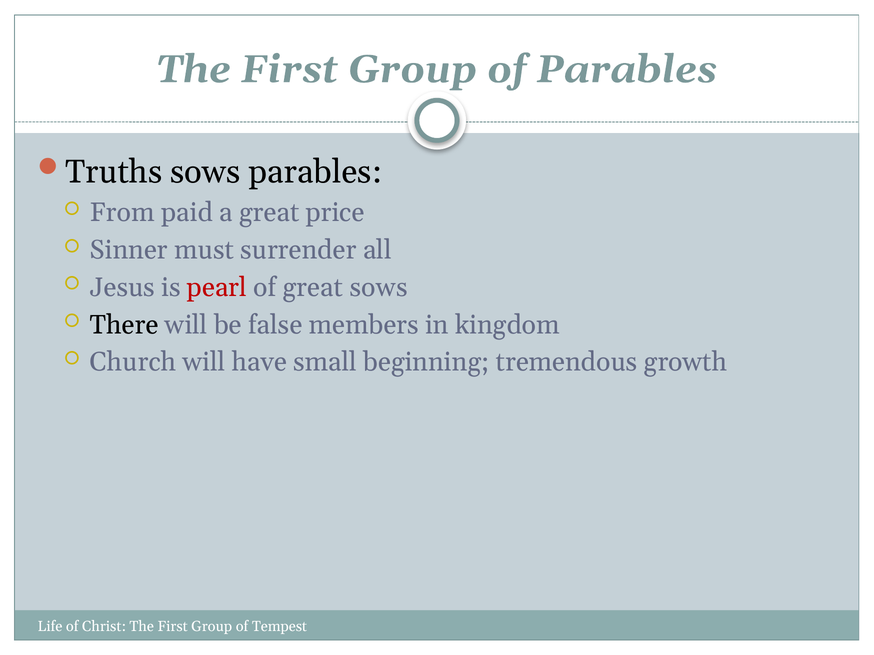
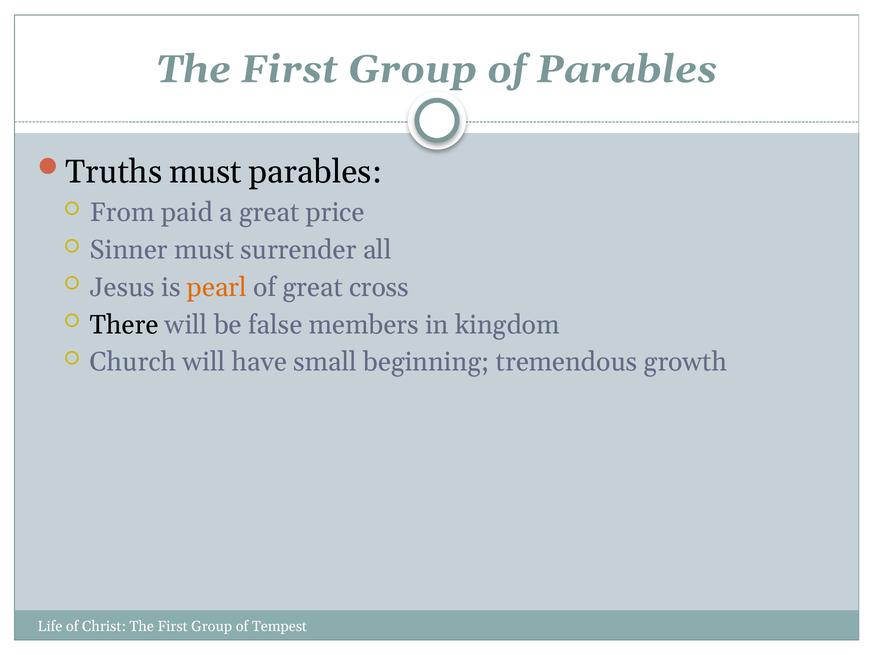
Truths sows: sows -> must
pearl colour: red -> orange
great sows: sows -> cross
